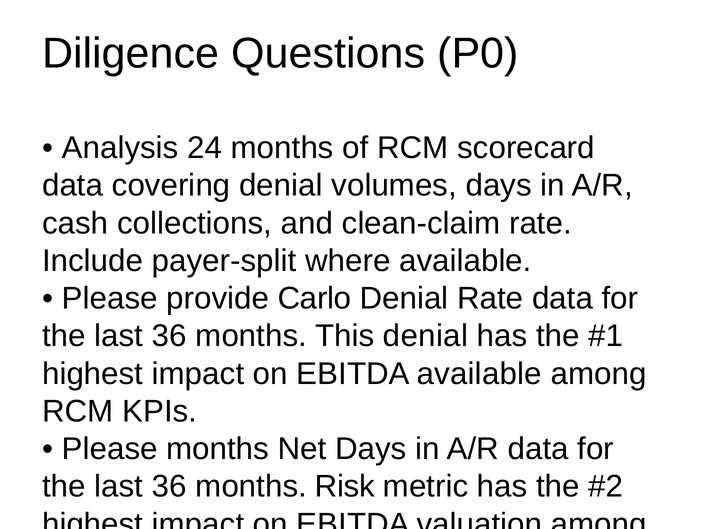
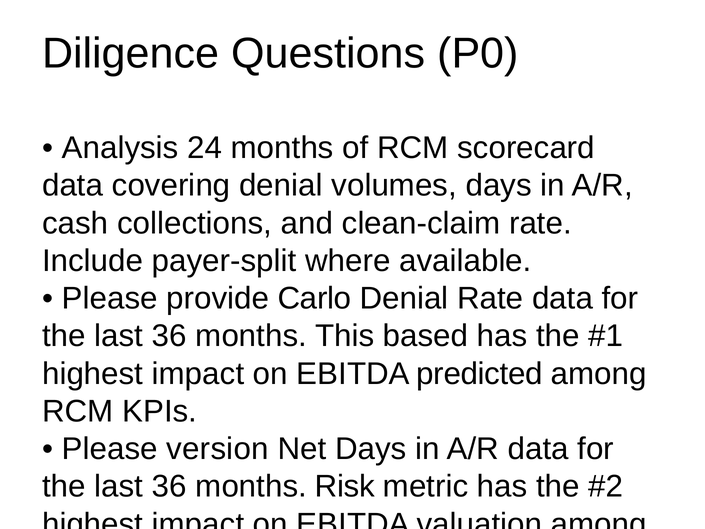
This denial: denial -> based
EBITDA available: available -> predicted
Please months: months -> version
